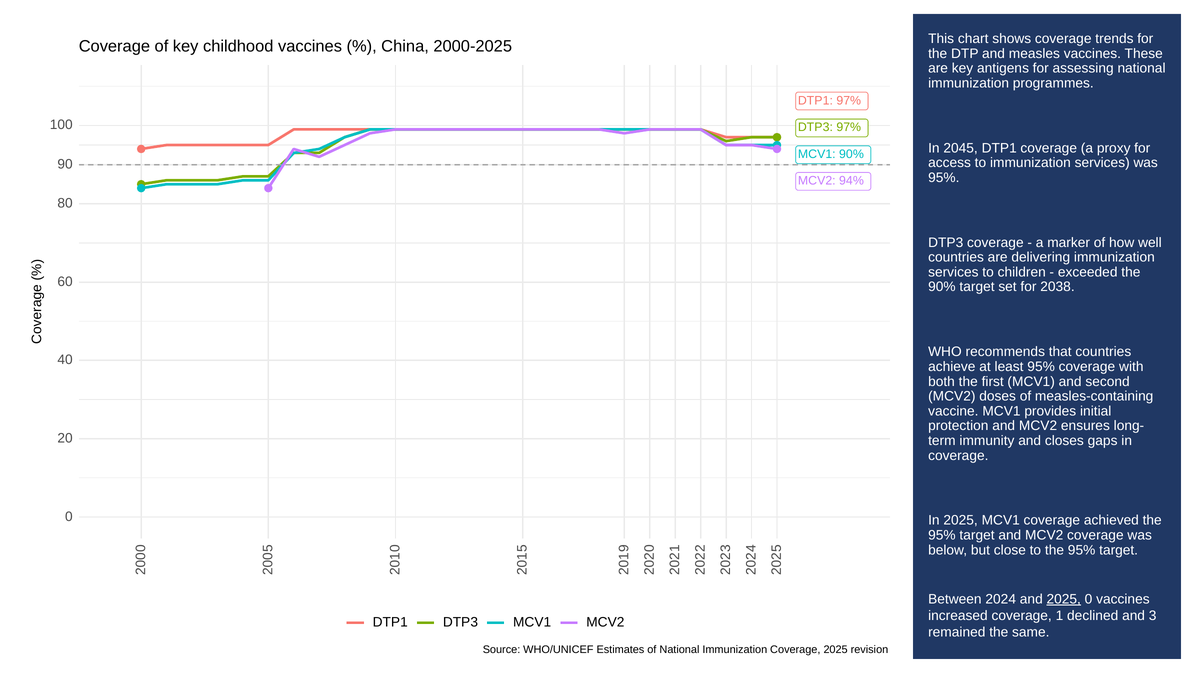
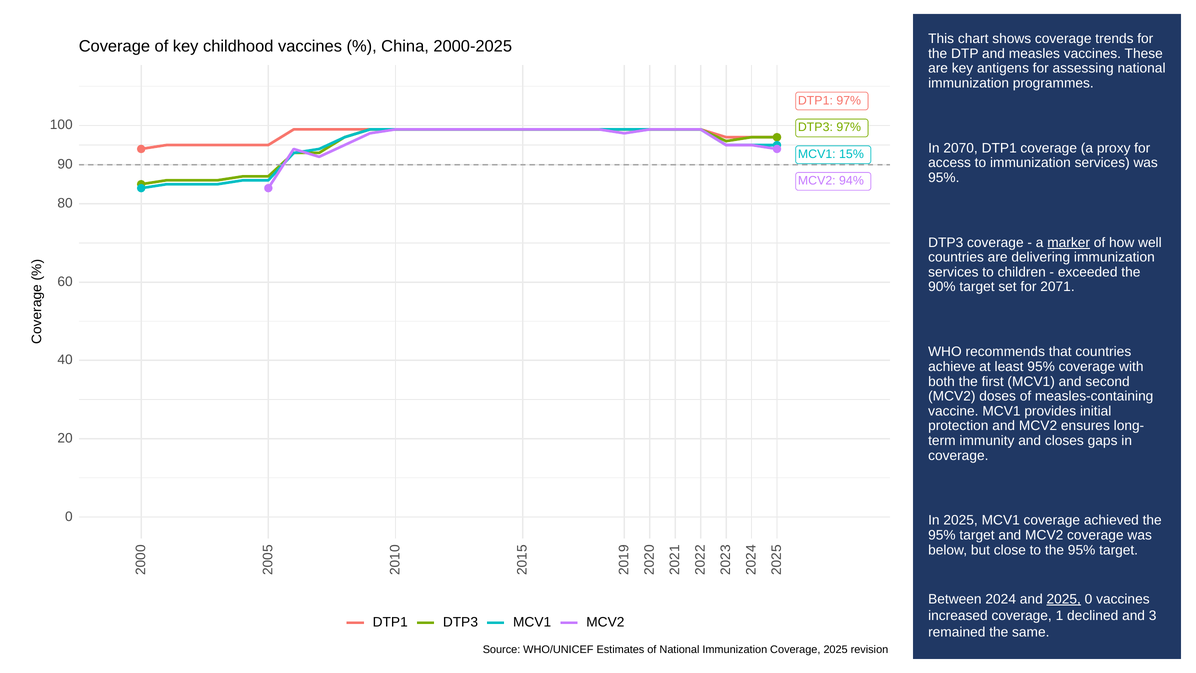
2045: 2045 -> 2070
MCV1 90%: 90% -> 15%
marker underline: none -> present
2038: 2038 -> 2071
